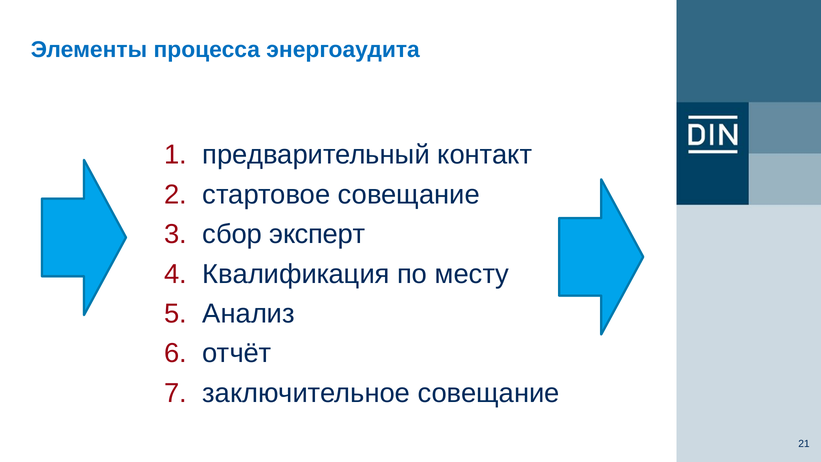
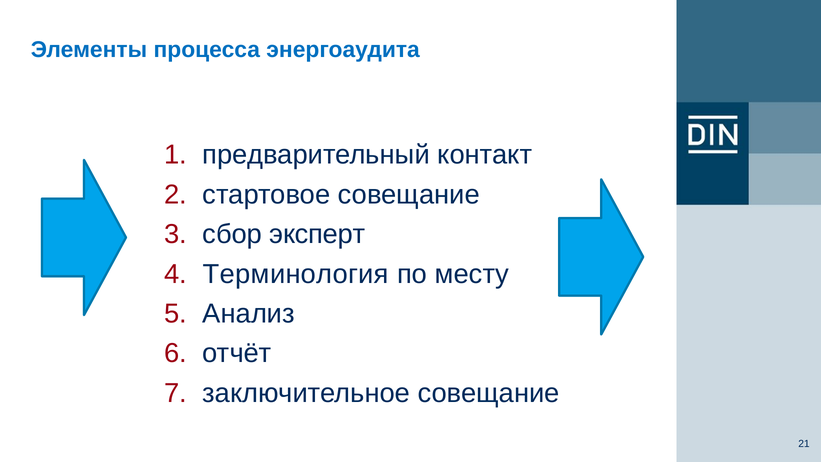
Квалификация: Квалификация -> Терминология
